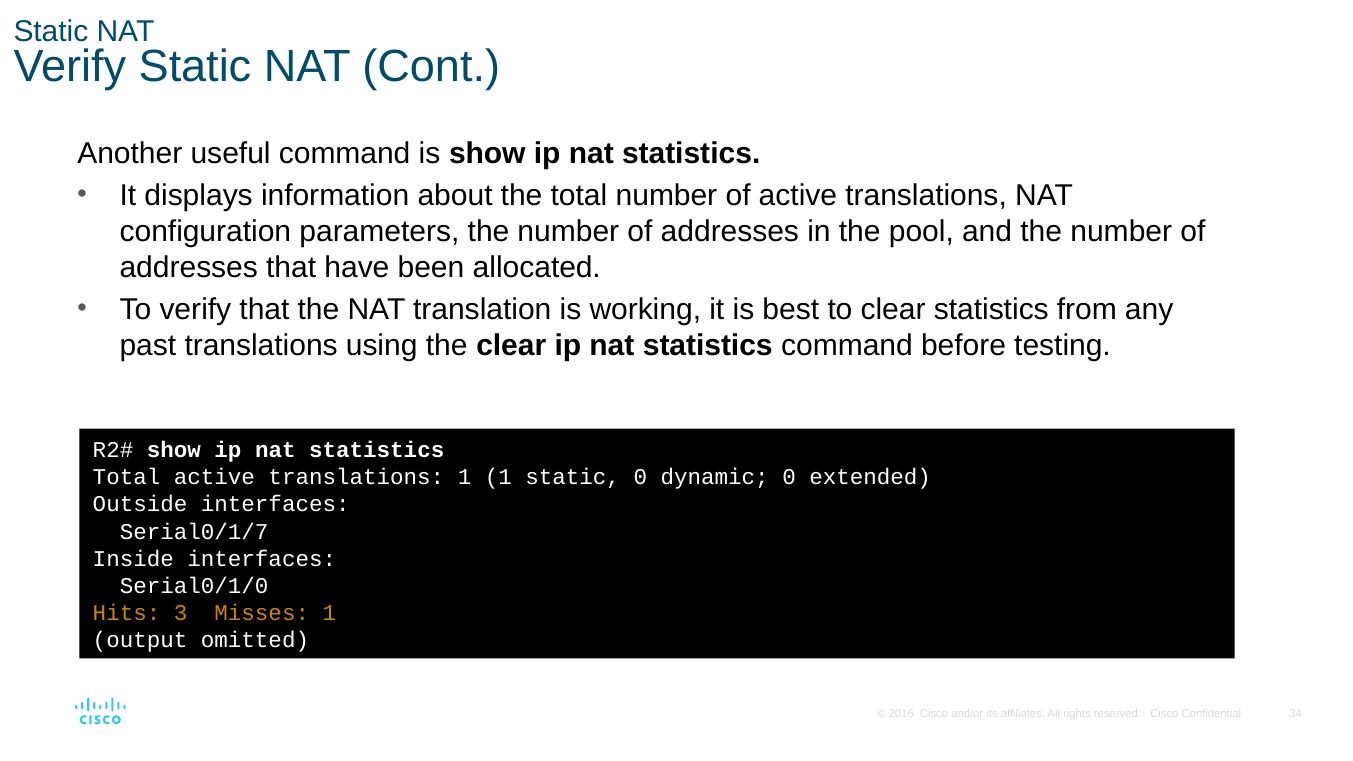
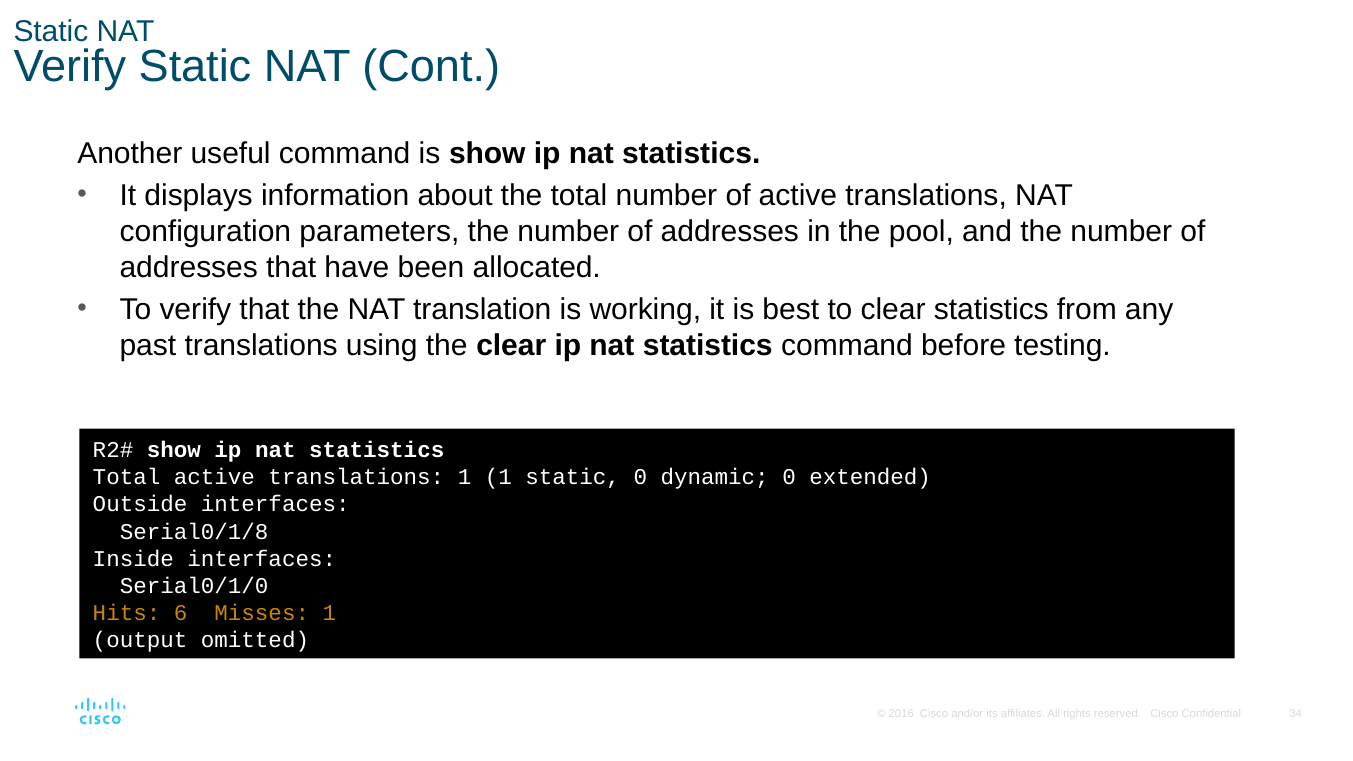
Serial0/1/7: Serial0/1/7 -> Serial0/1/8
3: 3 -> 6
